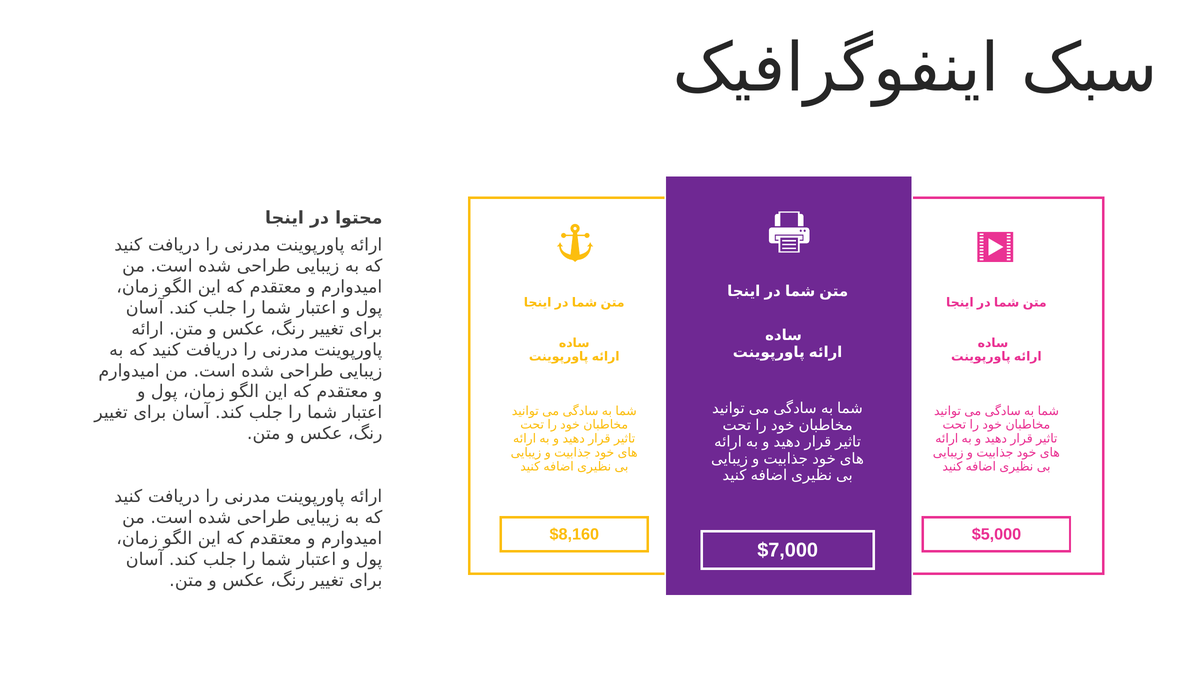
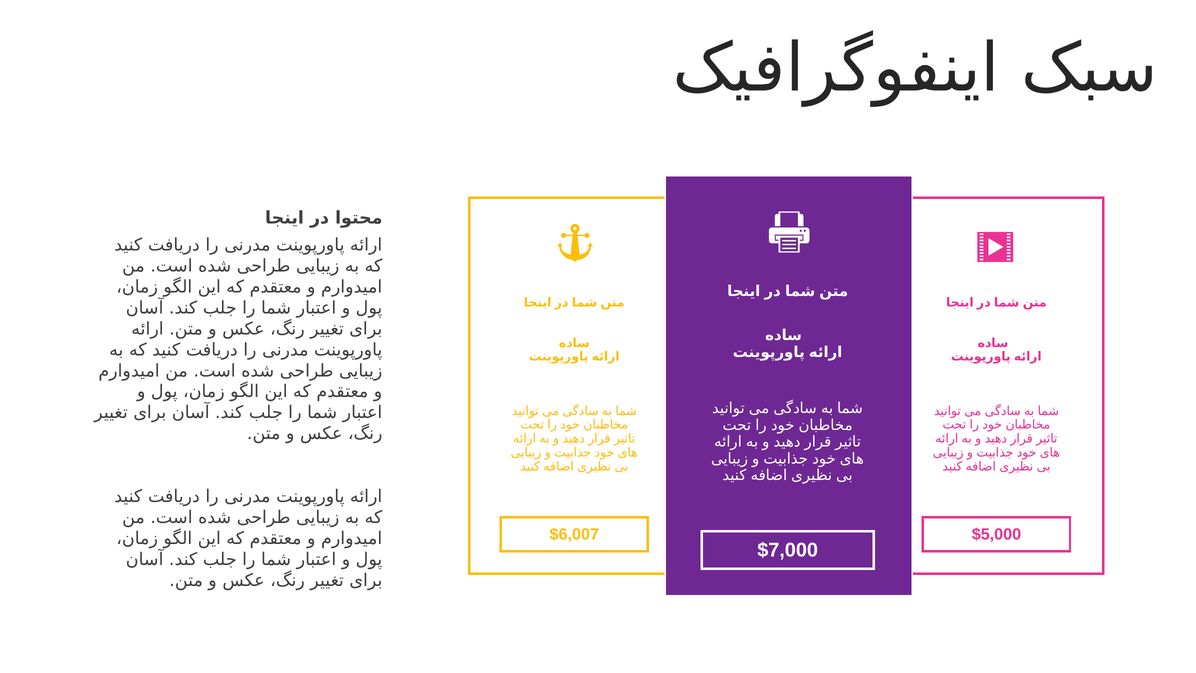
$8,160: $8,160 -> $6,007
